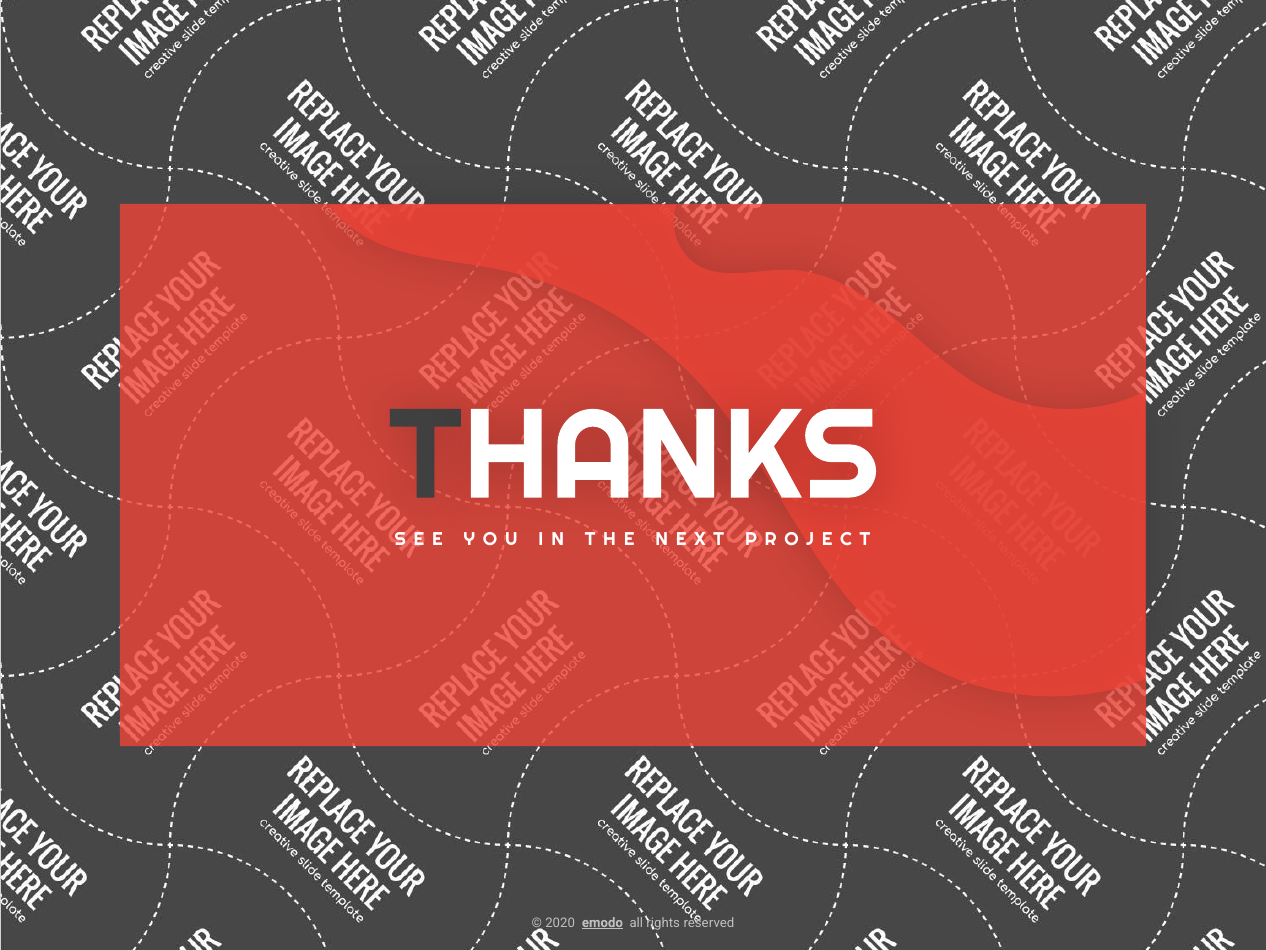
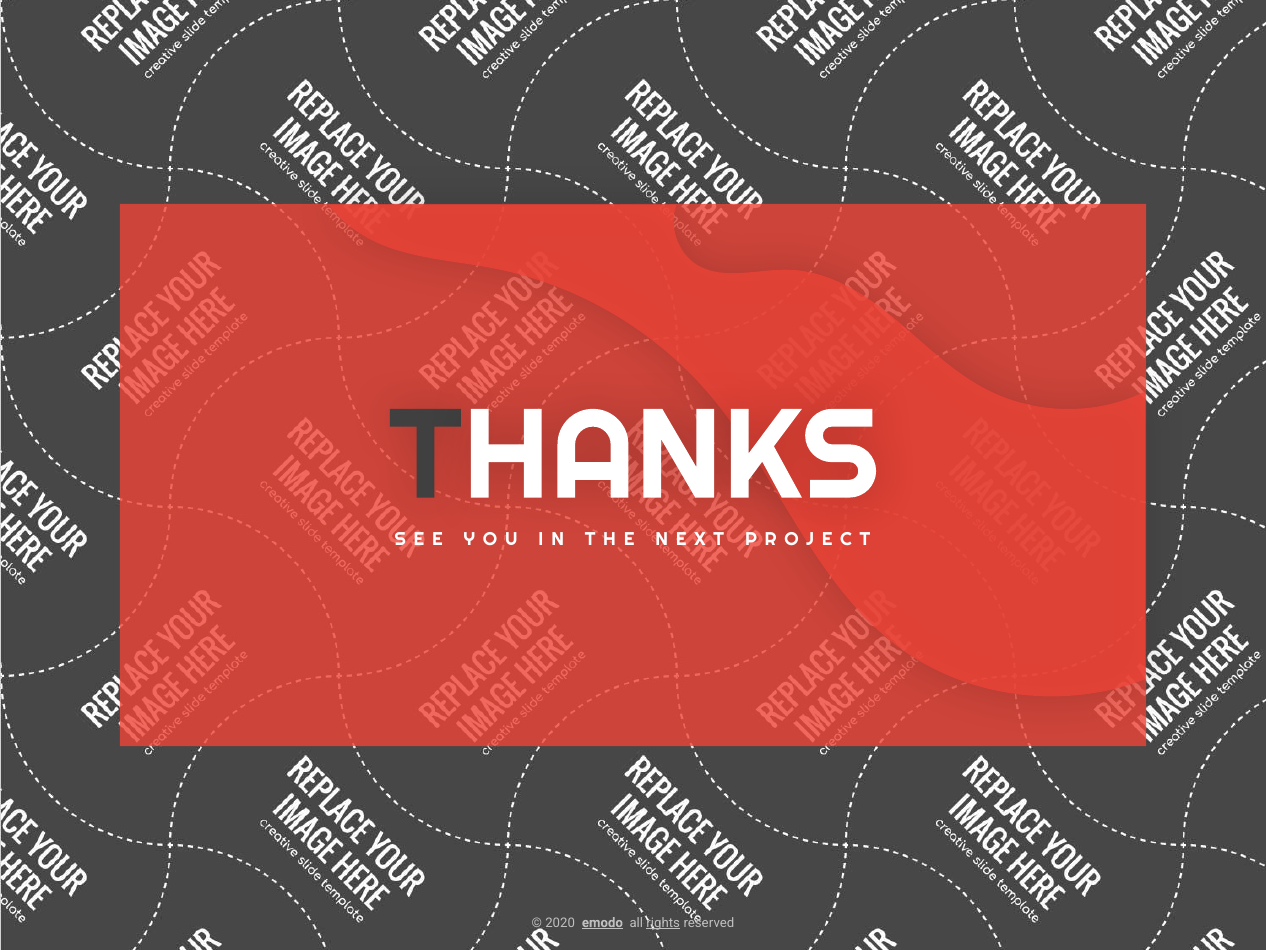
rights underline: none -> present
